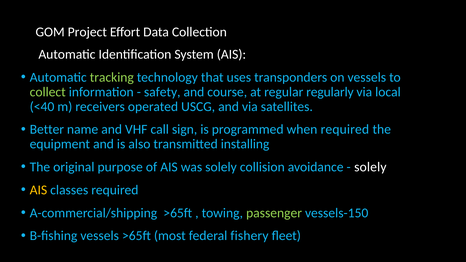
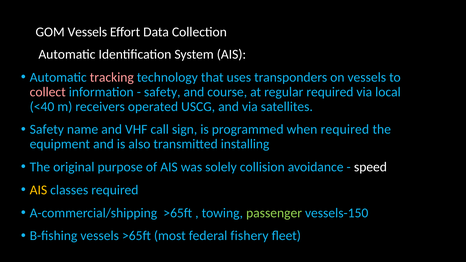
GOM Project: Project -> Vessels
tracking colour: light green -> pink
collect colour: light green -> pink
regular regularly: regularly -> required
Better at (47, 130): Better -> Safety
solely at (370, 167): solely -> speed
